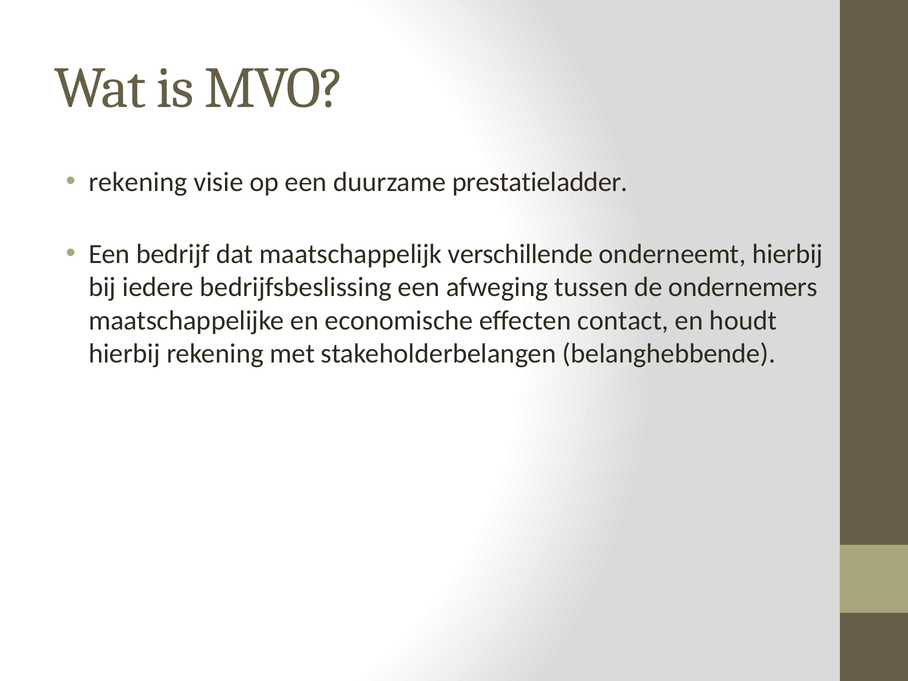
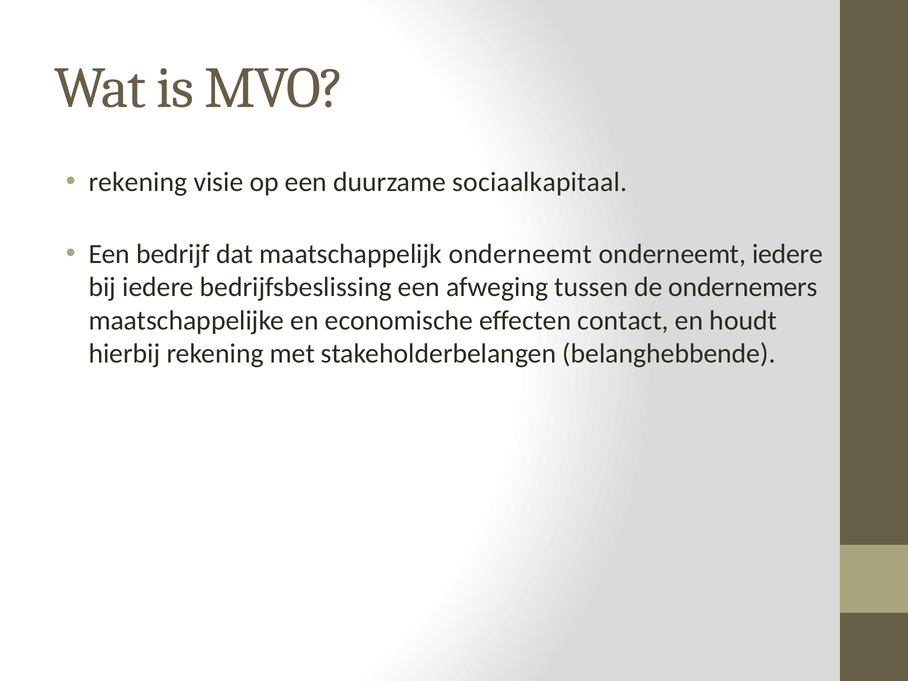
prestatieladder: prestatieladder -> sociaalkapitaal
maatschappelijk verschillende: verschillende -> onderneemt
onderneemt hierbij: hierbij -> iedere
